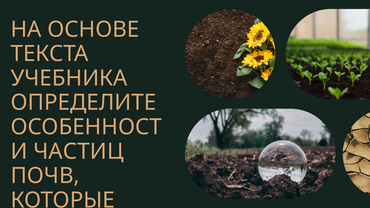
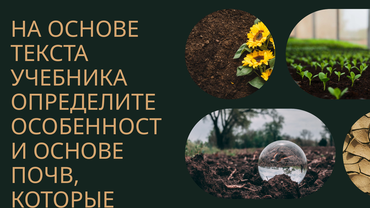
ЧАСТИЦ at (78, 151): ЧАСТИЦ -> ОСНОВЕ
